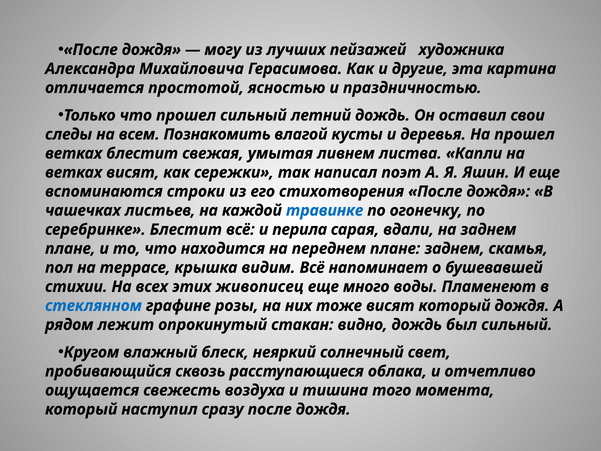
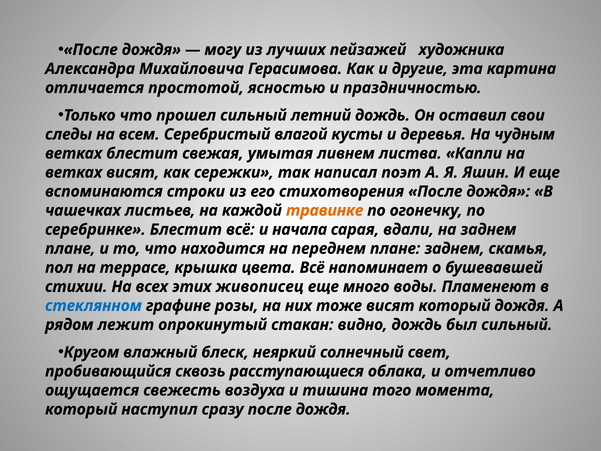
Познакомить: Познакомить -> Серебристый
На прошел: прошел -> чудным
травинке colour: blue -> orange
перила: перила -> начала
видим: видим -> цвета
